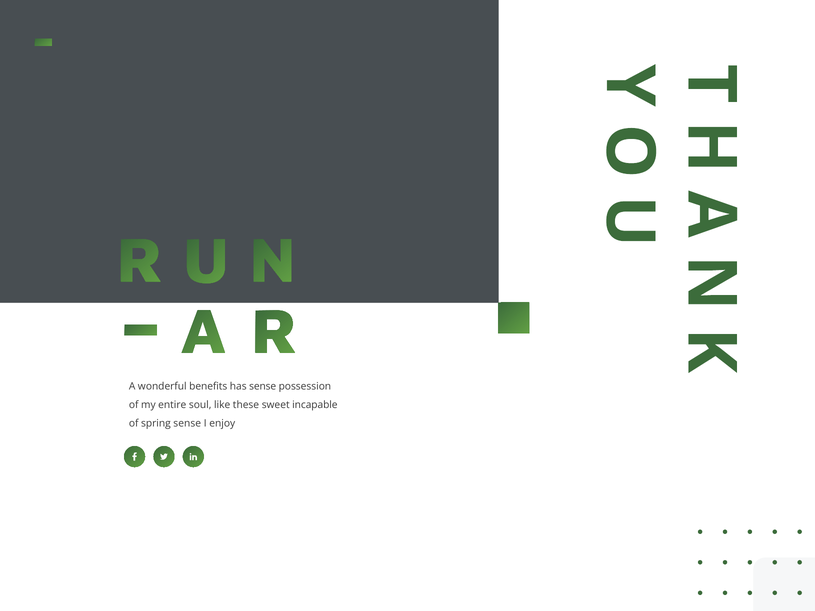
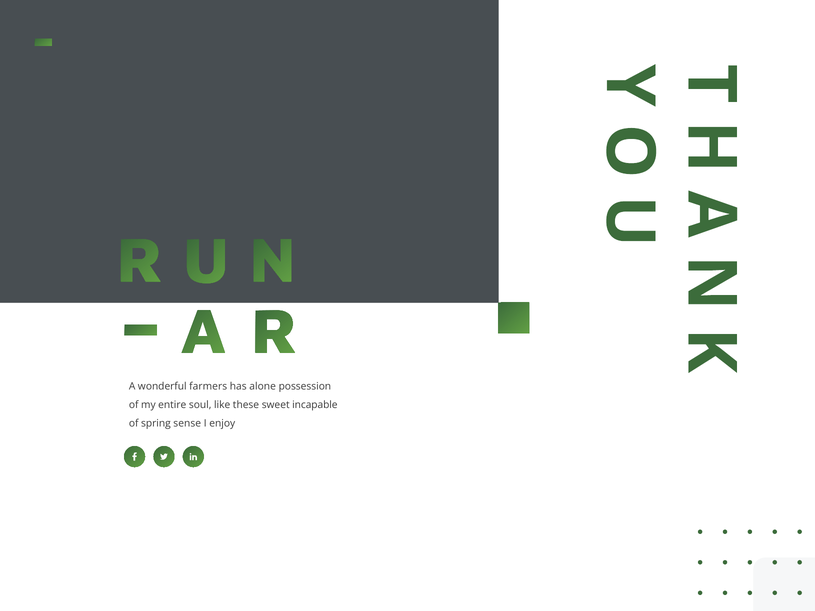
benefits: benefits -> farmers
has sense: sense -> alone
